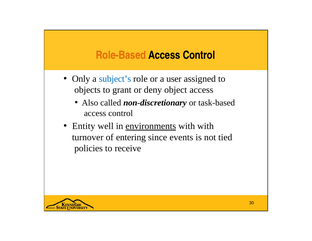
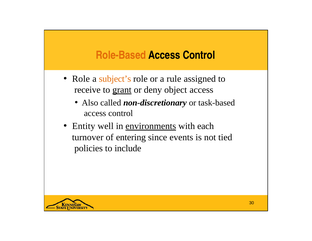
Only at (81, 79): Only -> Role
subject’s colour: blue -> orange
user: user -> rule
objects: objects -> receive
grant underline: none -> present
with with: with -> each
receive: receive -> include
